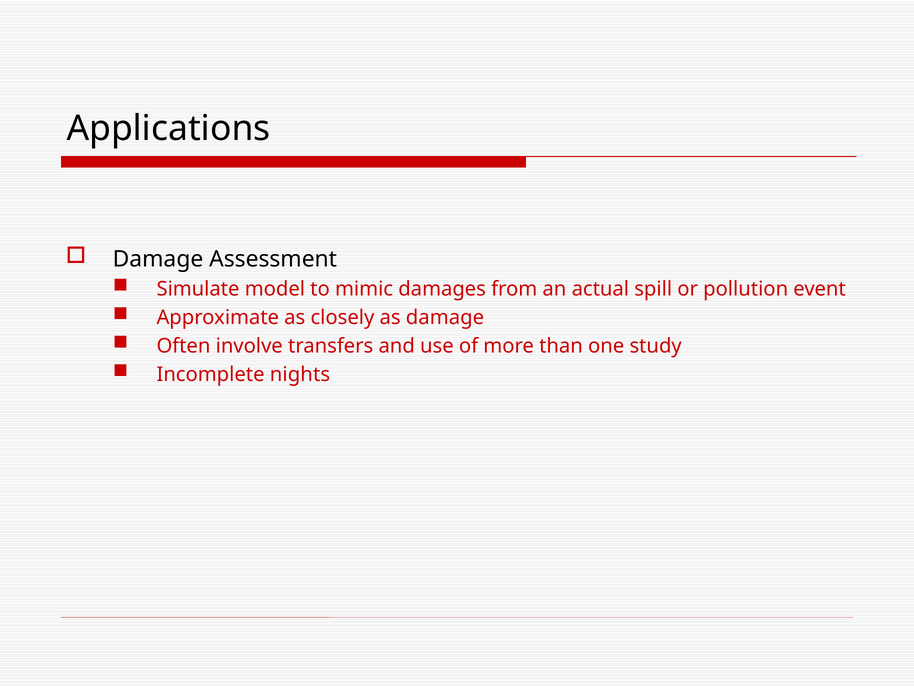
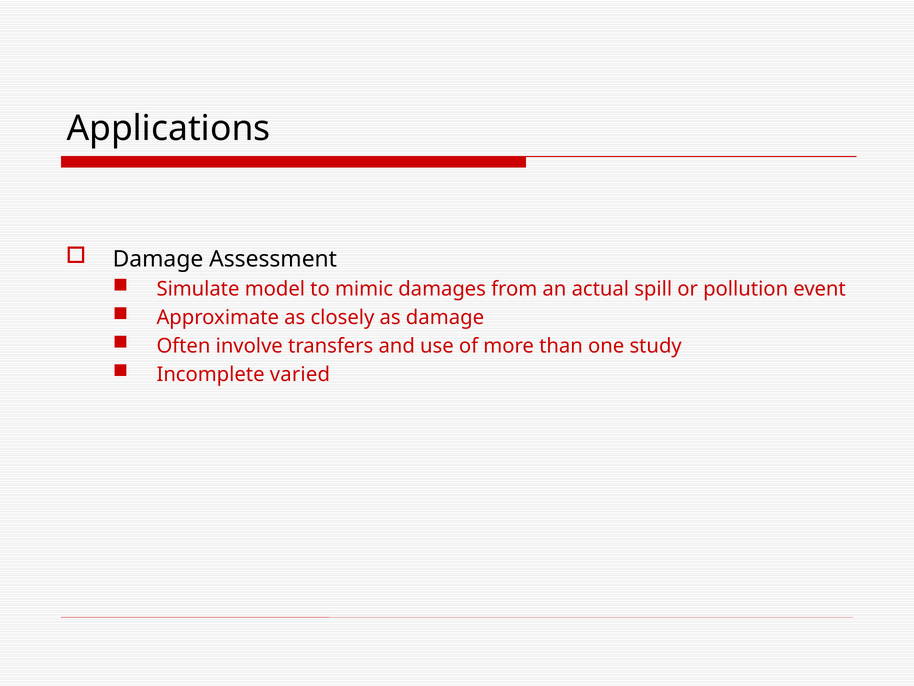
nights: nights -> varied
